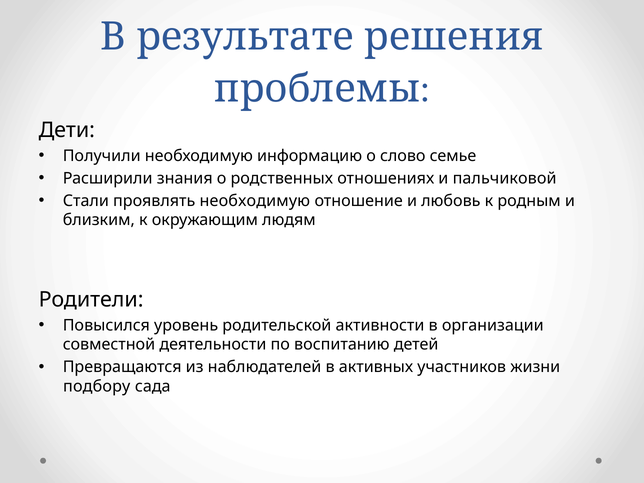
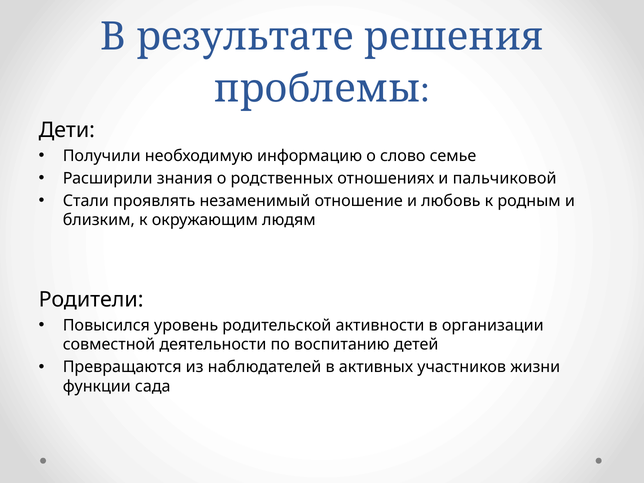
проявлять необходимую: необходимую -> незаменимый
подбору: подбору -> функции
